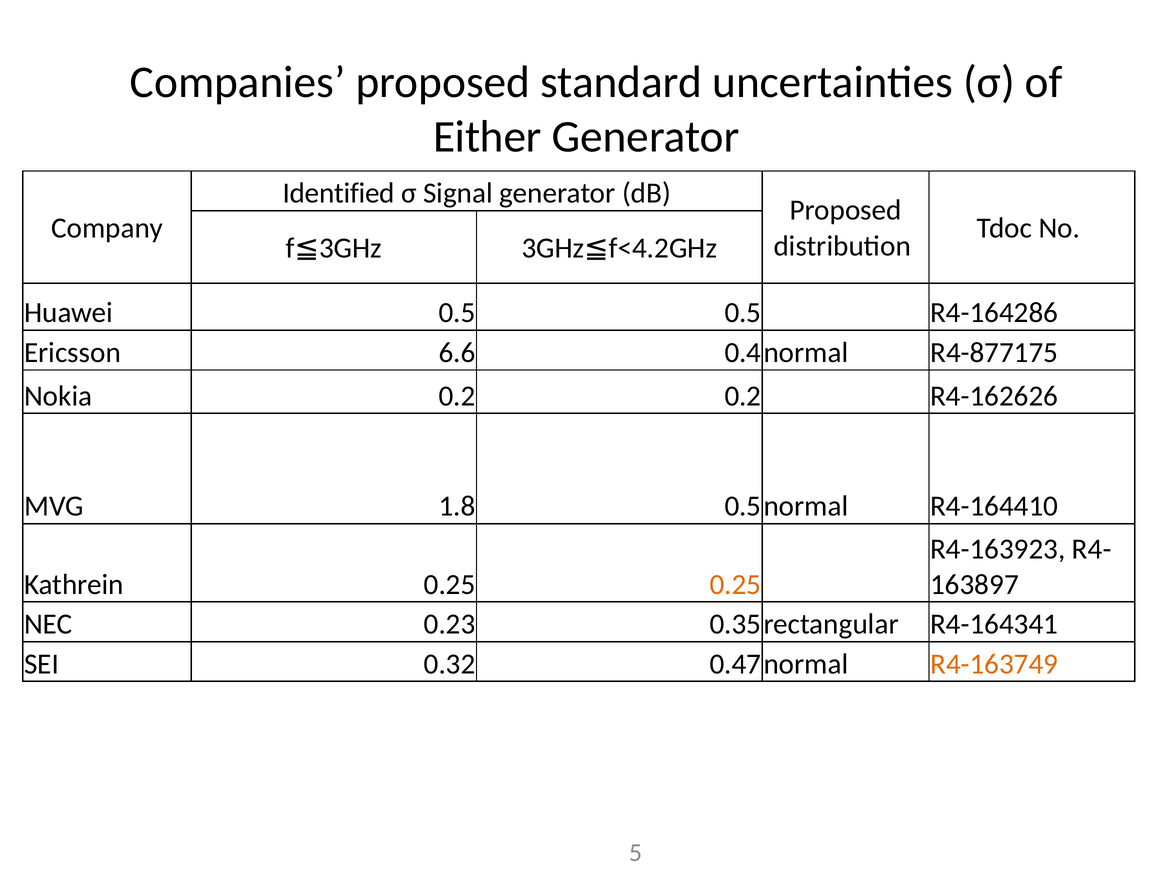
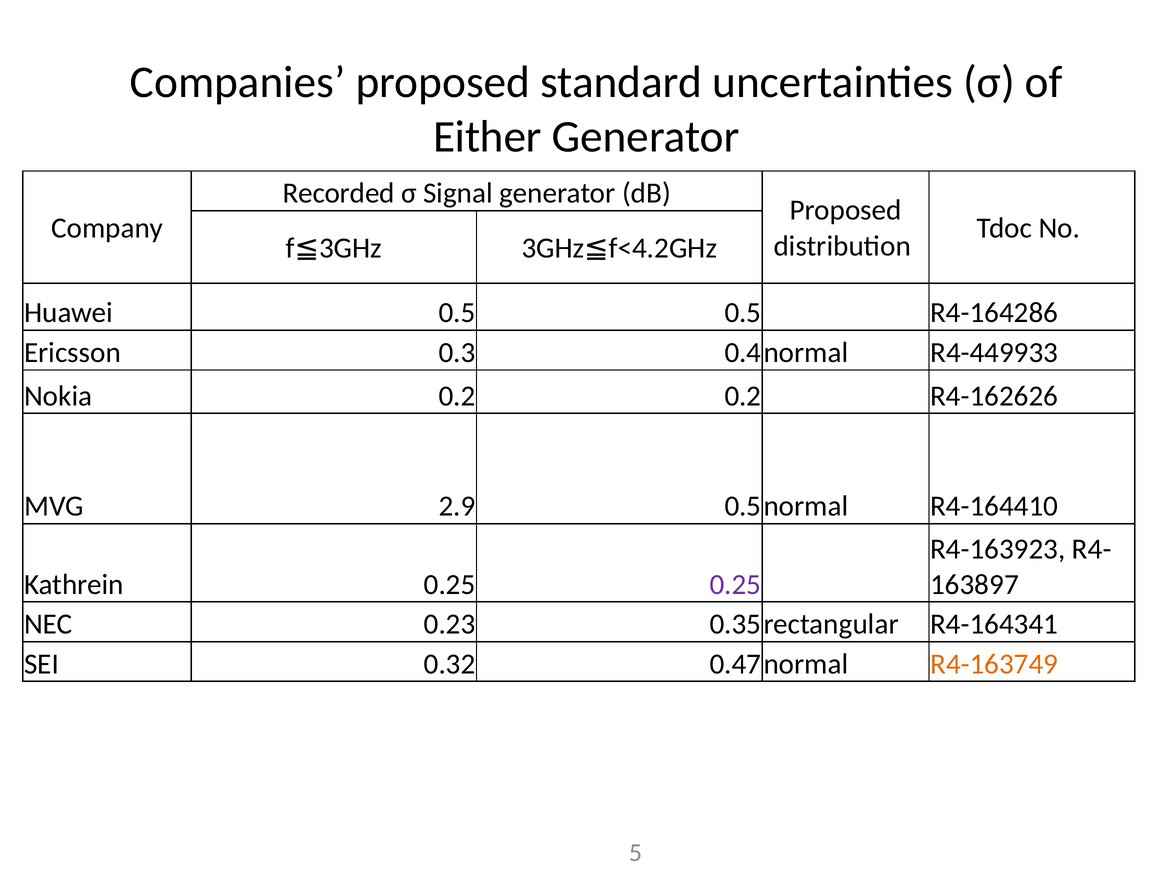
Identified: Identified -> Recorded
6.6: 6.6 -> 0.3
R4-877175: R4-877175 -> R4-449933
1.8: 1.8 -> 2.9
0.25 at (735, 585) colour: orange -> purple
